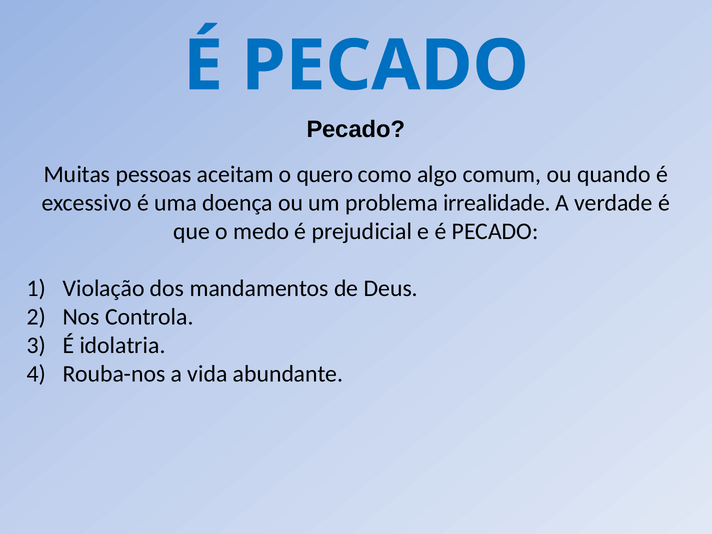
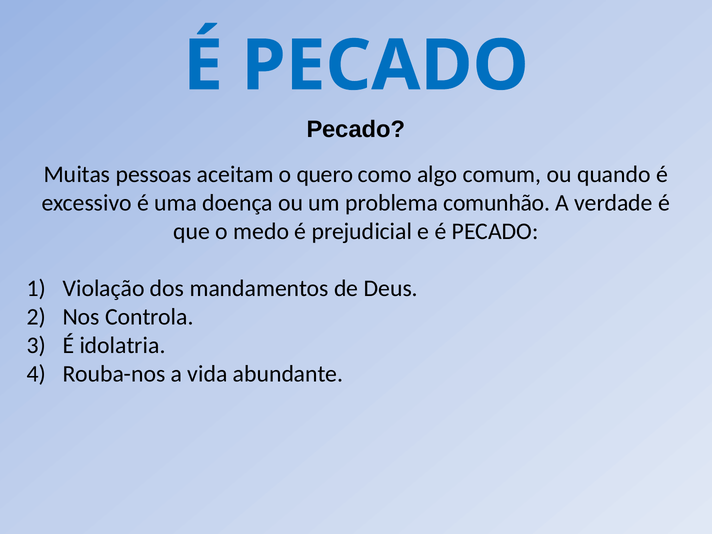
irrealidade: irrealidade -> comunhão
